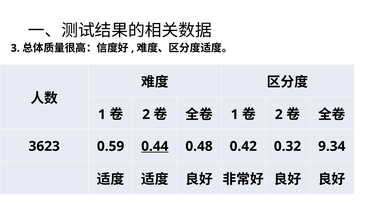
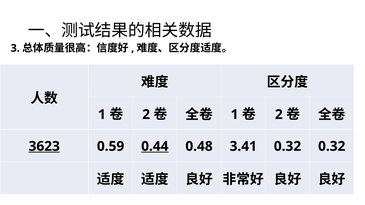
3623 underline: none -> present
0.42: 0.42 -> 3.41
0.32 9.34: 9.34 -> 0.32
